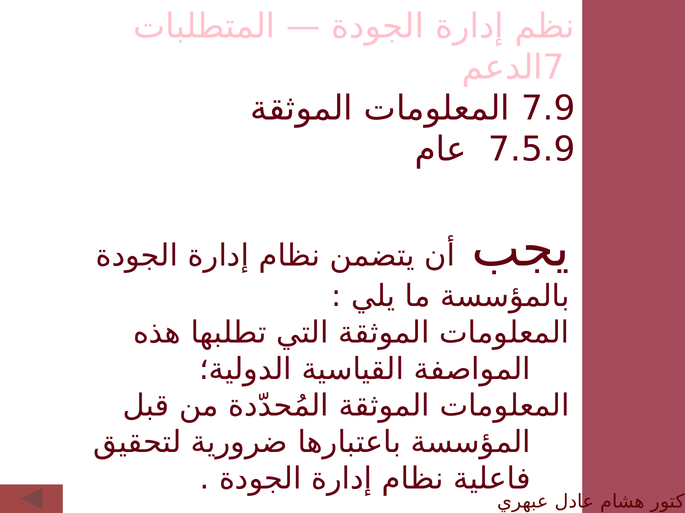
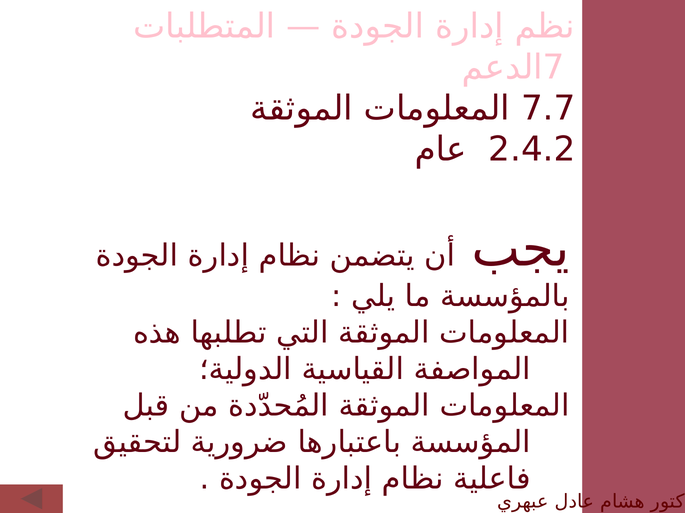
7.9: 7.9 -> 7.7
7.5.9: 7.5.9 -> 2.4.2
